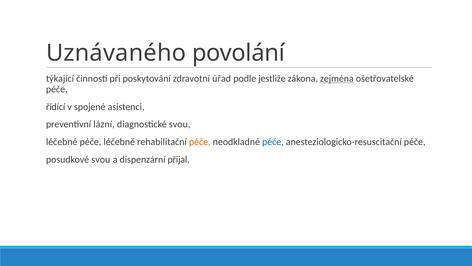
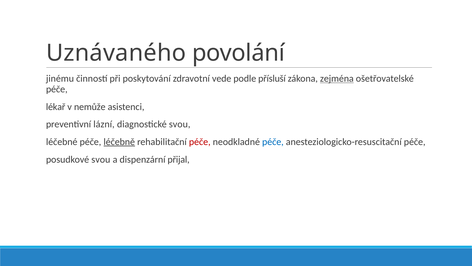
týkající: týkající -> jinému
úřad: úřad -> vede
jestliže: jestliže -> přísluší
řídící: řídící -> lékař
spojené: spojené -> nemůže
léčebně underline: none -> present
péče at (200, 142) colour: orange -> red
